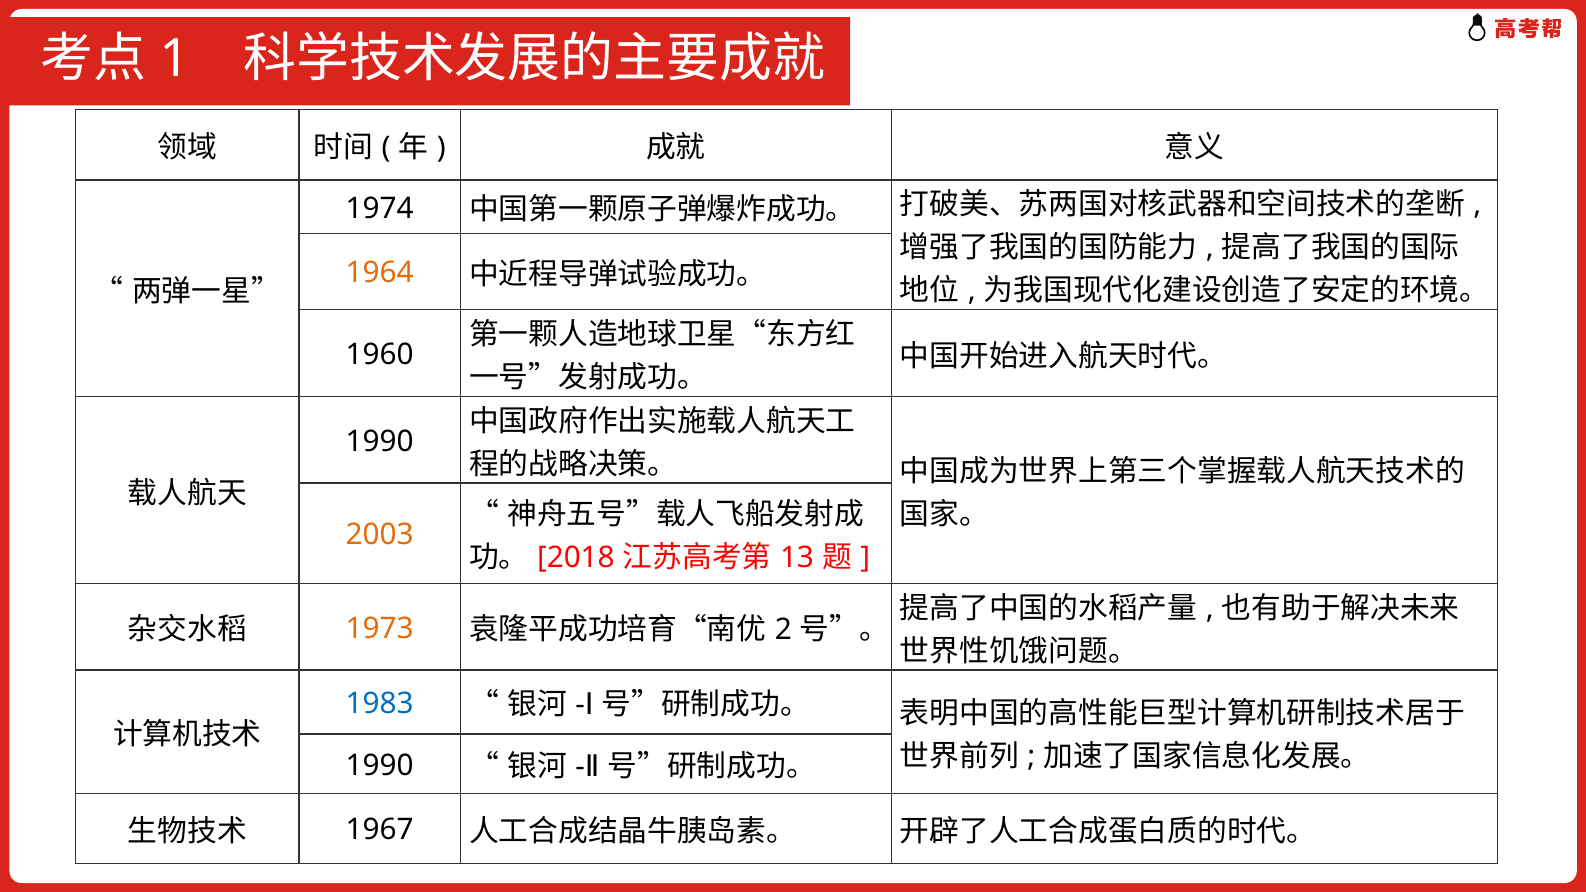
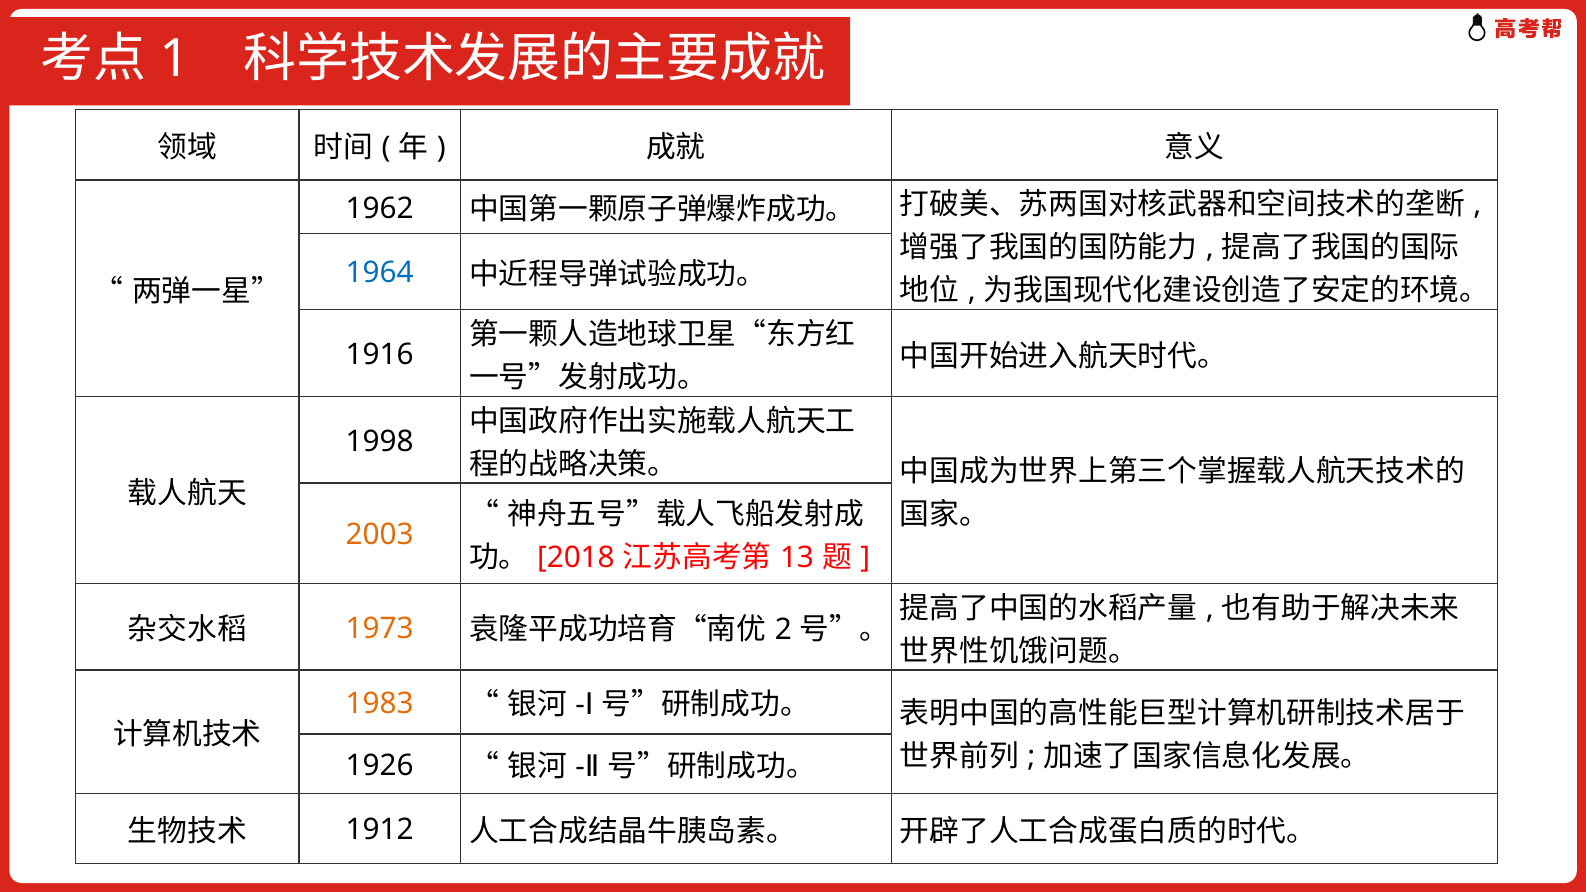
1974: 1974 -> 1962
1964 colour: orange -> blue
1960: 1960 -> 1916
1990 at (380, 442): 1990 -> 1998
1983 colour: blue -> orange
1990 at (380, 765): 1990 -> 1926
1967: 1967 -> 1912
